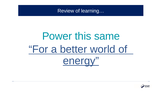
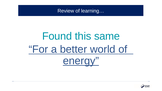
Power: Power -> Found
